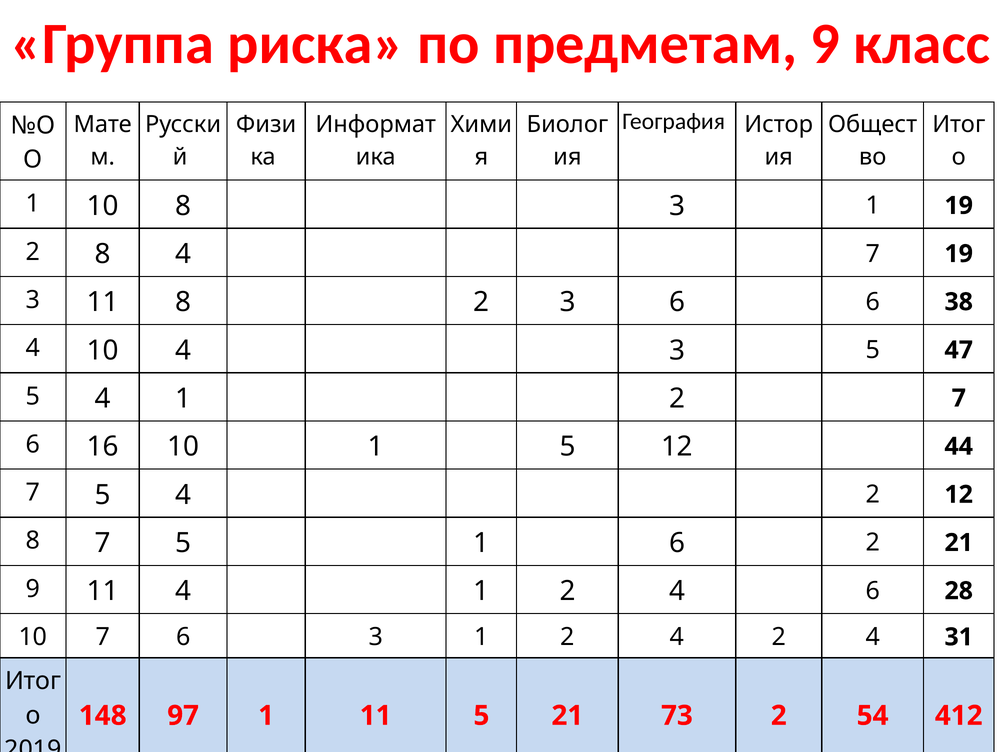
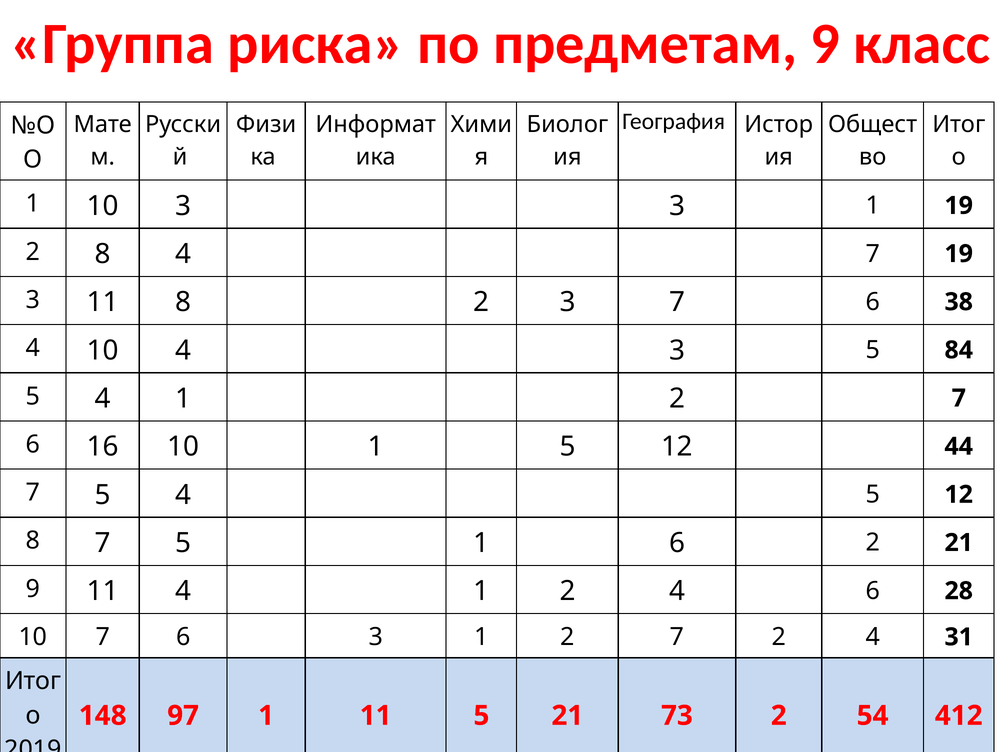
10 8: 8 -> 3
3 6: 6 -> 7
47: 47 -> 84
5 4 2: 2 -> 5
3 1 2 4: 4 -> 7
